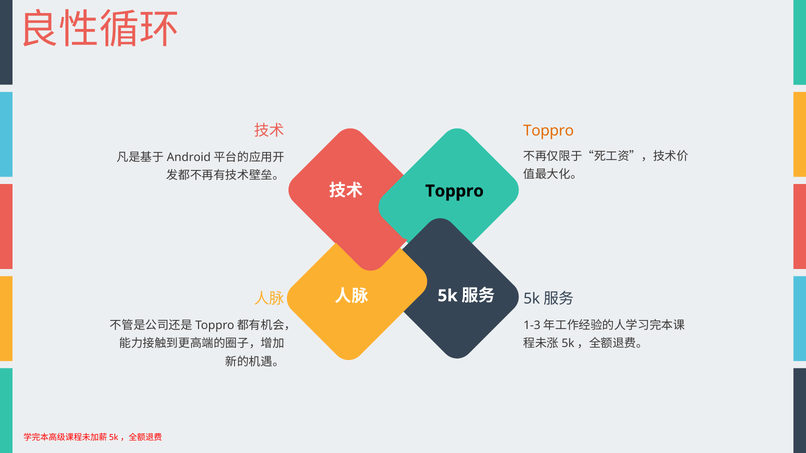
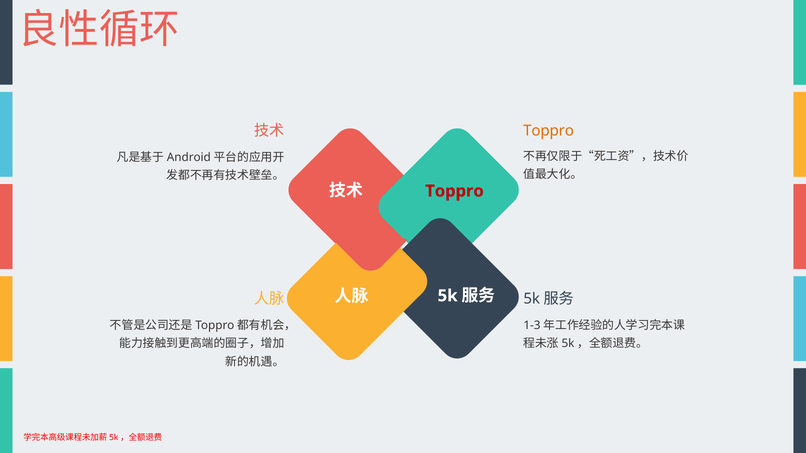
Toppro at (454, 191) colour: black -> red
